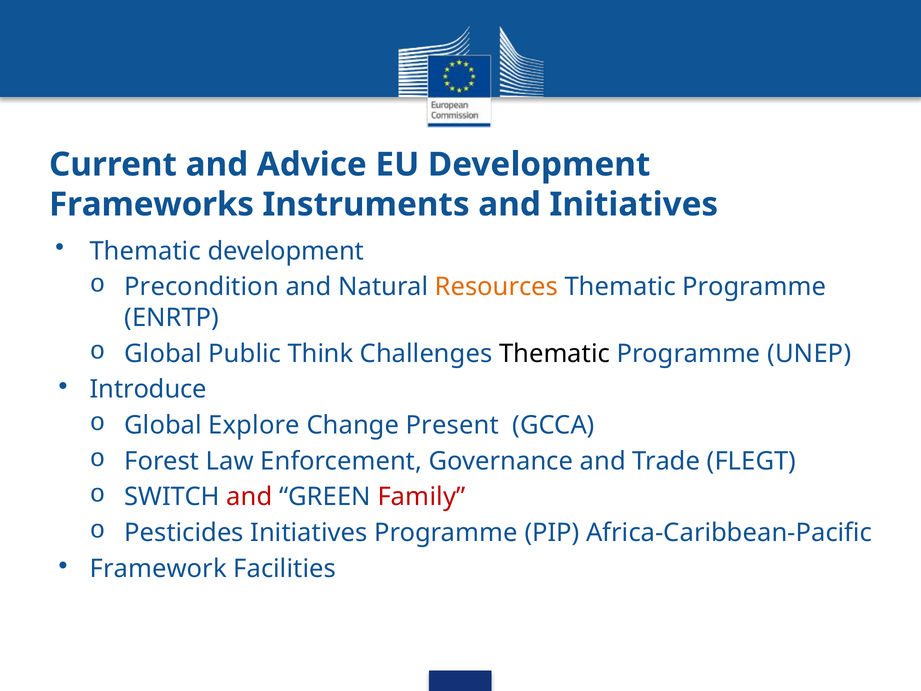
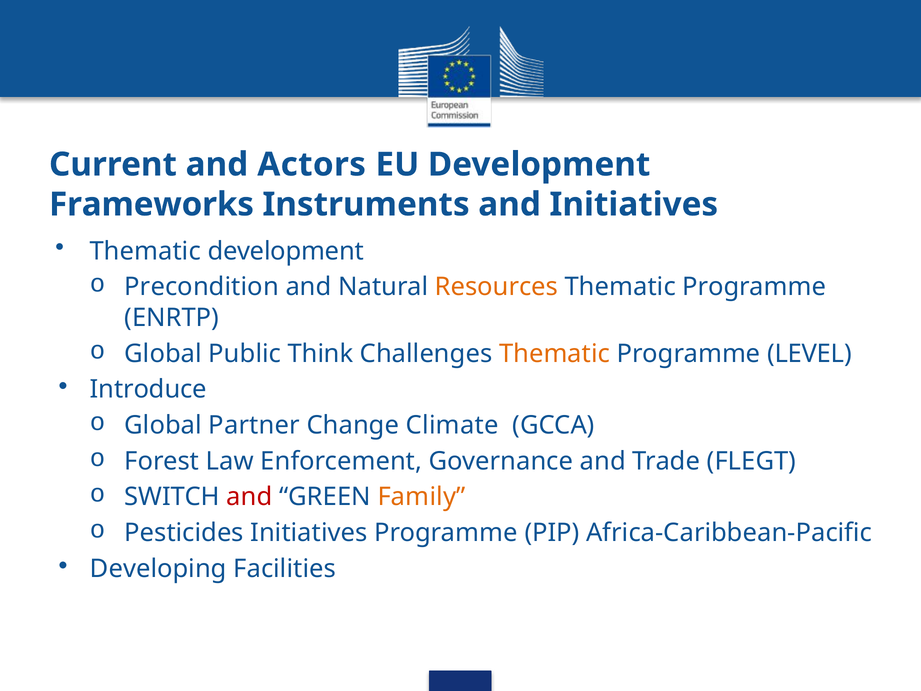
Advice: Advice -> Actors
Thematic at (555, 353) colour: black -> orange
UNEP: UNEP -> LEVEL
Explore: Explore -> Partner
Present: Present -> Climate
Family colour: red -> orange
Framework: Framework -> Developing
